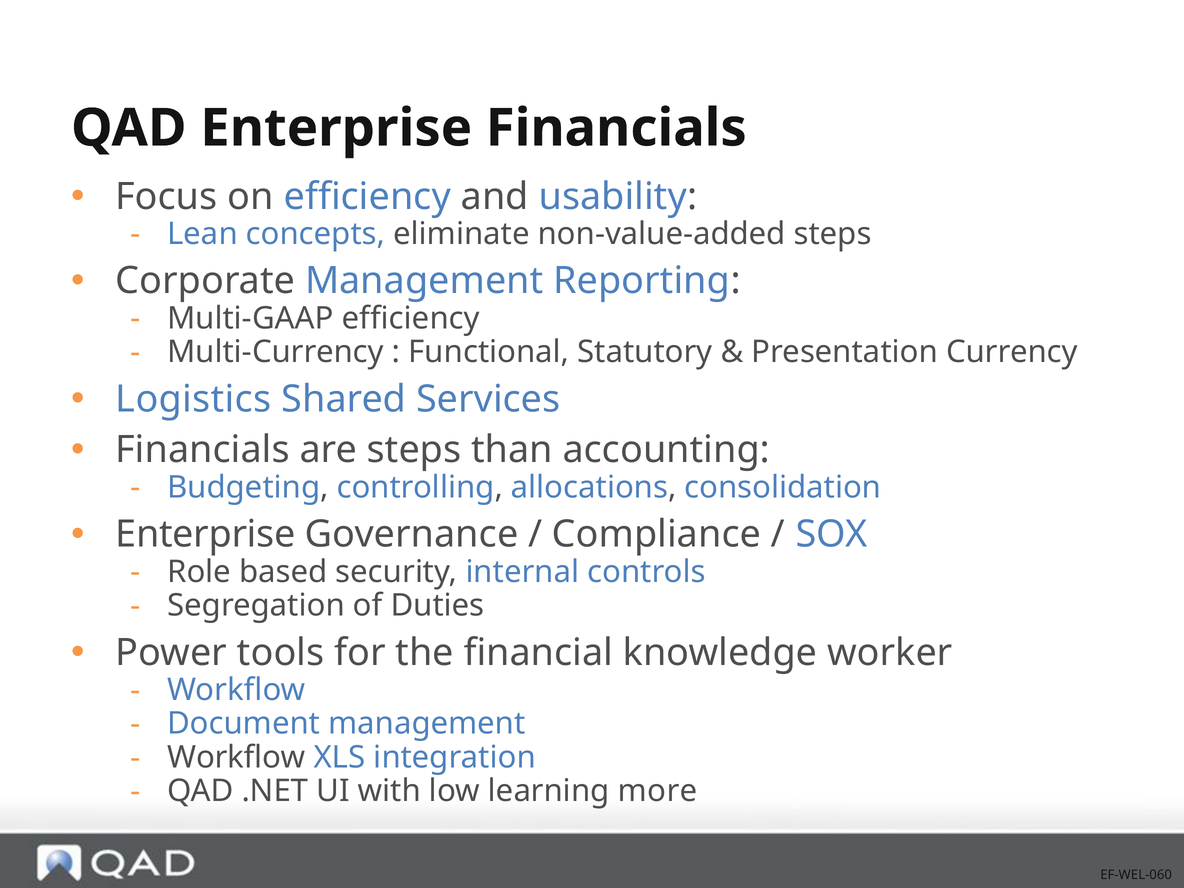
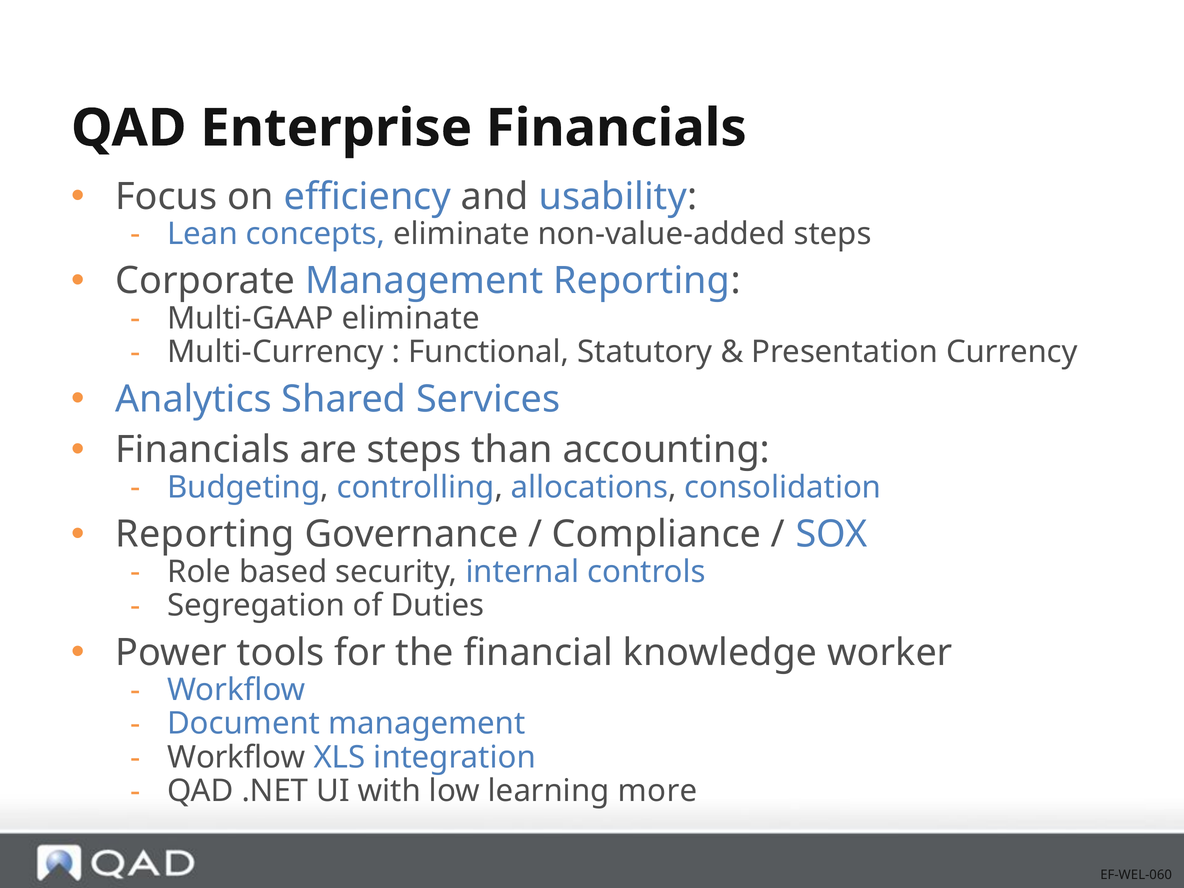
Multi-GAAP efficiency: efficiency -> eliminate
Logistics: Logistics -> Analytics
Enterprise at (205, 534): Enterprise -> Reporting
